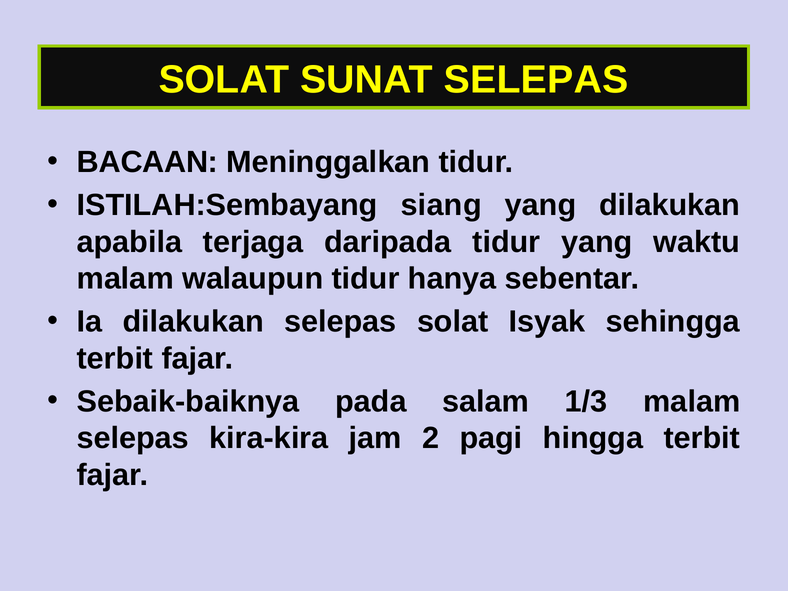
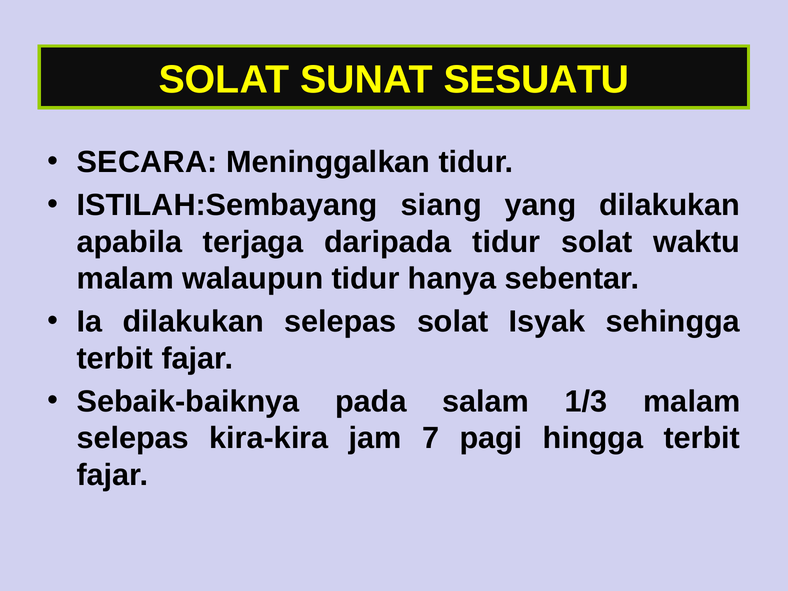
SUNAT SELEPAS: SELEPAS -> SESUATU
BACAAN: BACAAN -> SECARA
tidur yang: yang -> solat
2: 2 -> 7
